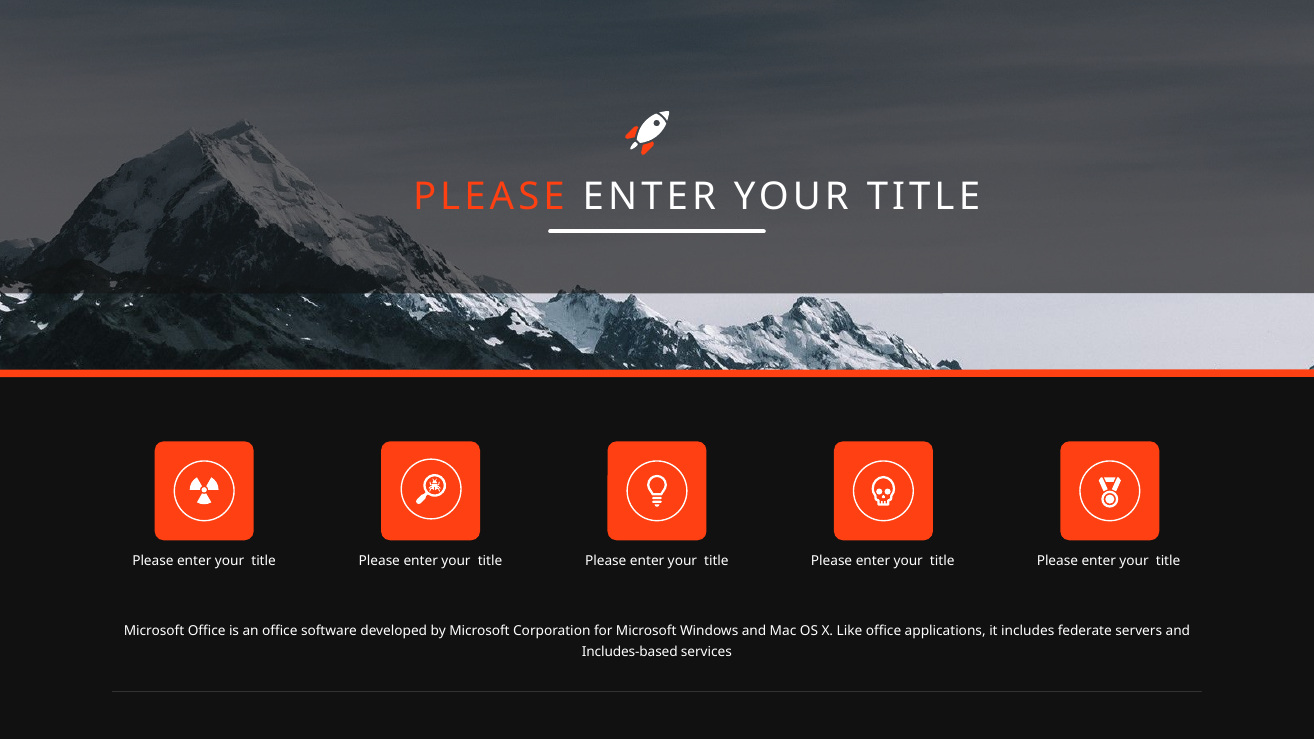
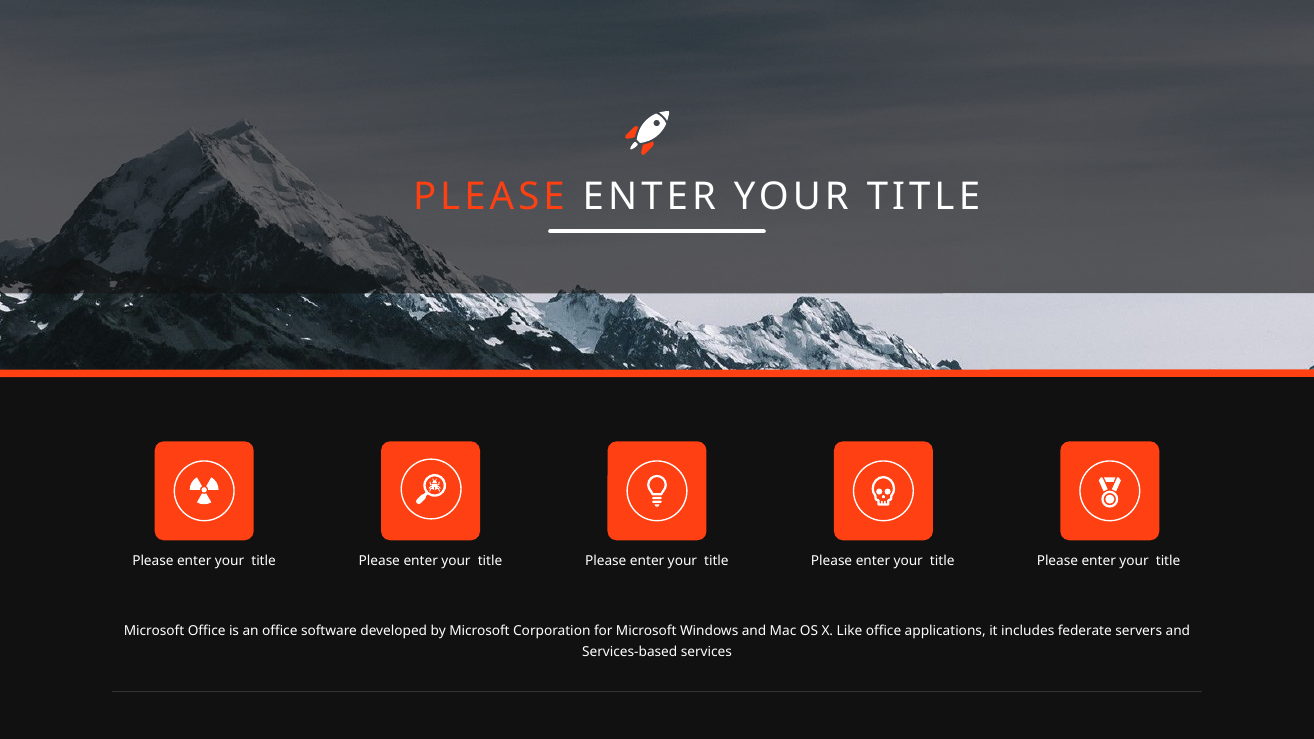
Includes-based: Includes-based -> Services-based
